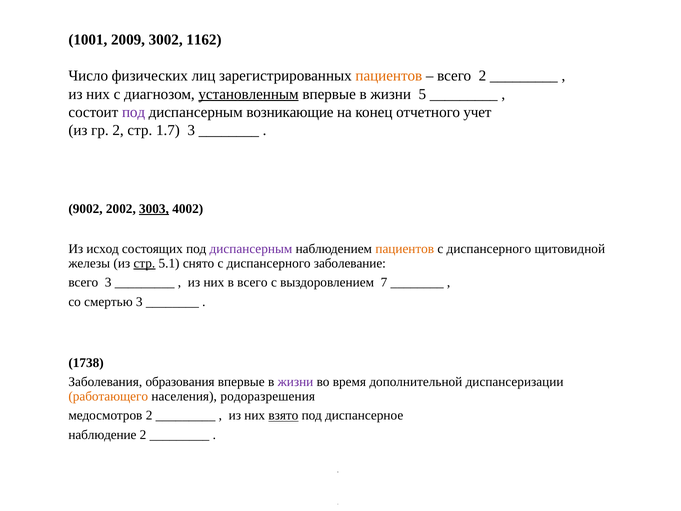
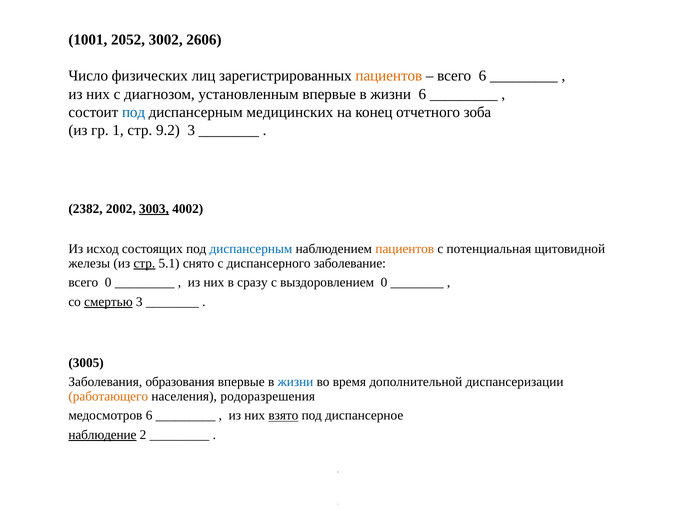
2009: 2009 -> 2052
1162: 1162 -> 2606
всего 2: 2 -> 6
установленным underline: present -> none
жизни 5: 5 -> 6
под at (134, 112) colour: purple -> blue
возникающие: возникающие -> медицинских
учет: учет -> зоба
гр 2: 2 -> 1
1.7: 1.7 -> 9.2
9002: 9002 -> 2382
диспансерным at (251, 249) colour: purple -> blue
диспансерного at (489, 249): диспансерного -> потенциальная
всего 3: 3 -> 0
в всего: всего -> сразу
выздоровлением 7: 7 -> 0
смертью underline: none -> present
1738: 1738 -> 3005
жизни at (295, 382) colour: purple -> blue
медосмотров 2: 2 -> 6
наблюдение underline: none -> present
